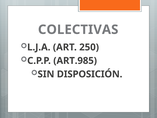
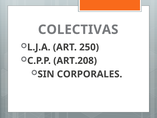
ART.985: ART.985 -> ART.208
DISPOSICIÓN: DISPOSICIÓN -> CORPORALES
